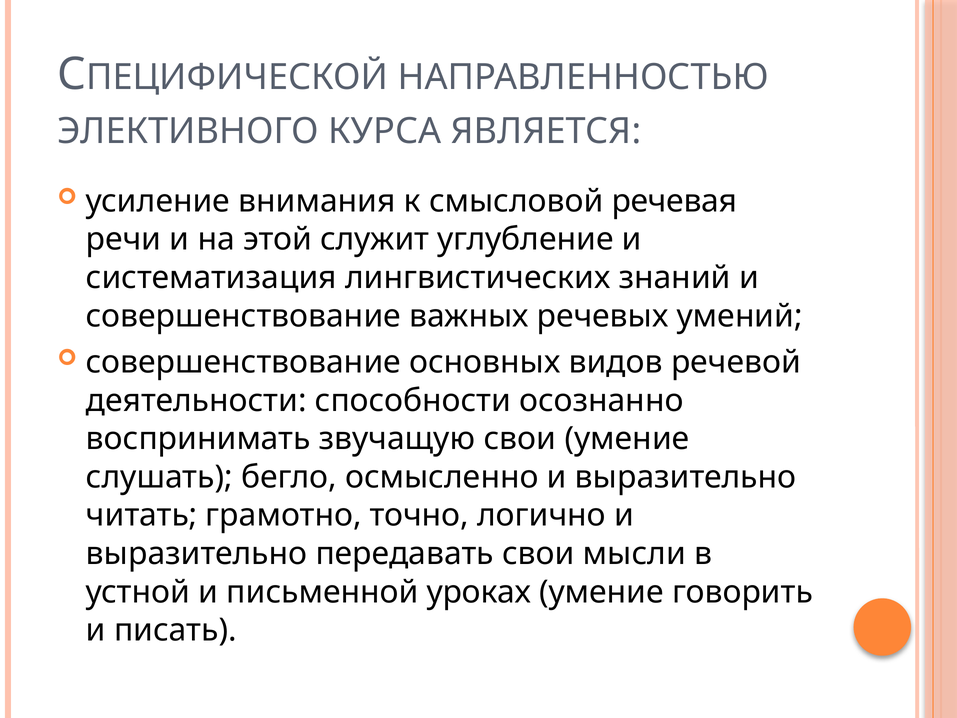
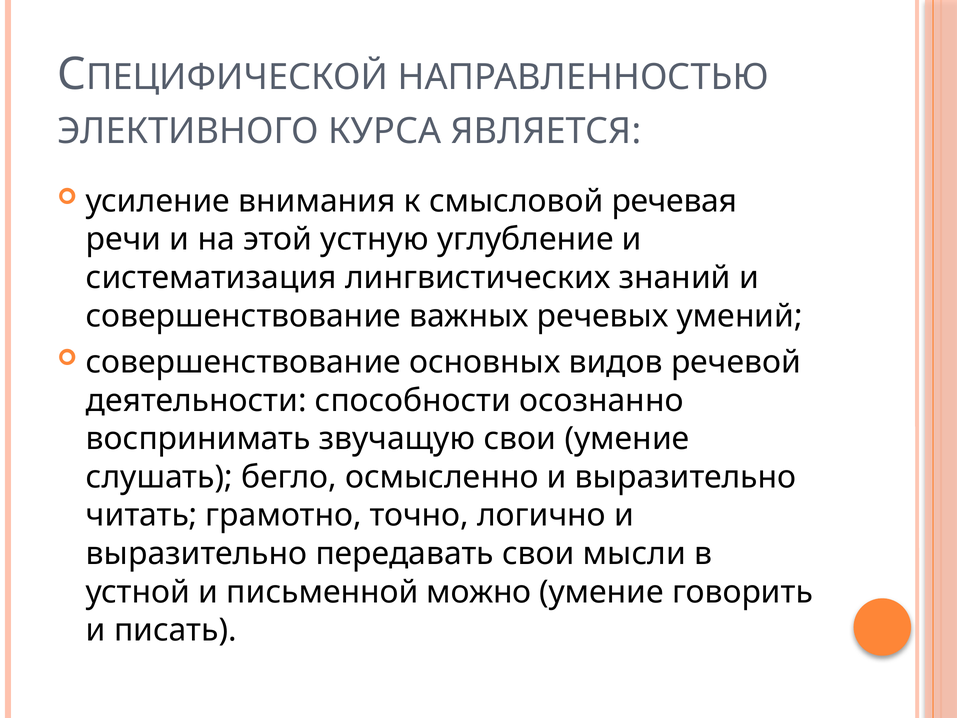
служит: служит -> устную
уроках: уроках -> можно
